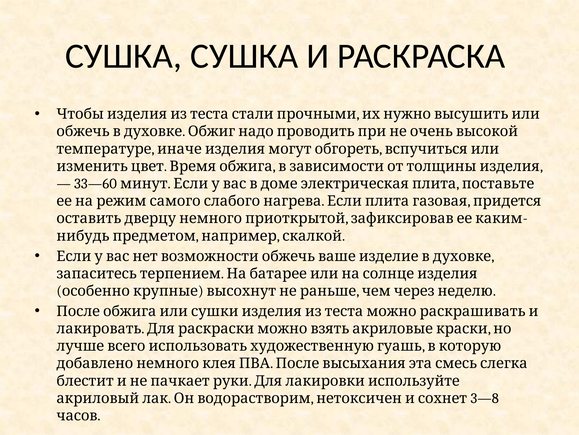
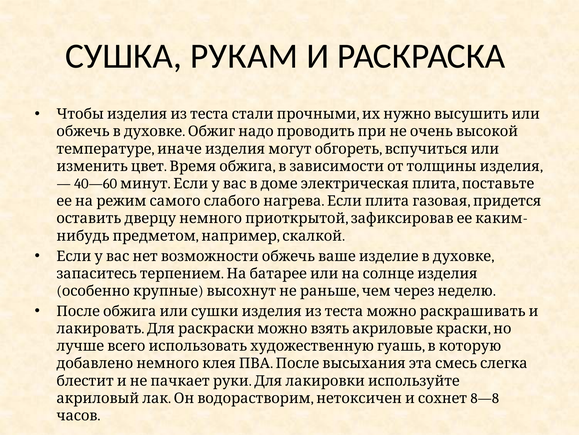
СУШКА СУШКА: СУШКА -> РУКАМ
33—60: 33—60 -> 40—60
3—8: 3—8 -> 8—8
